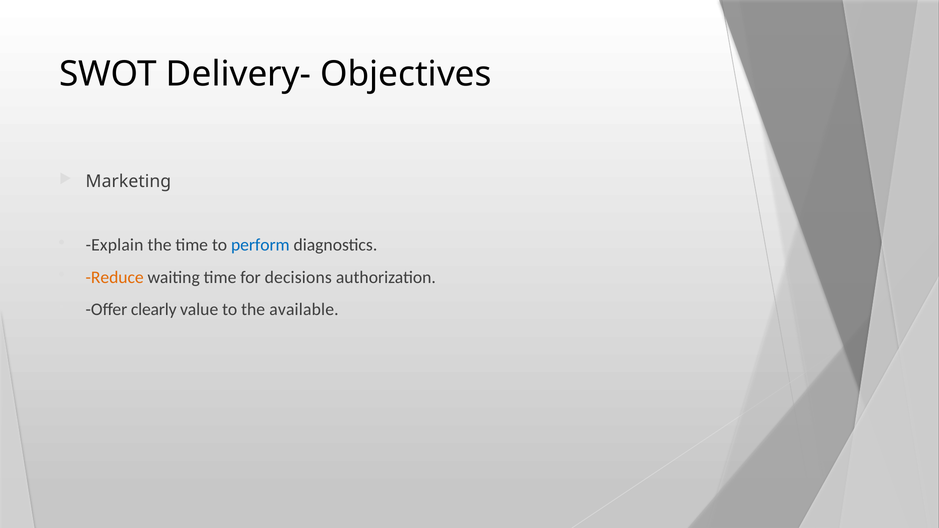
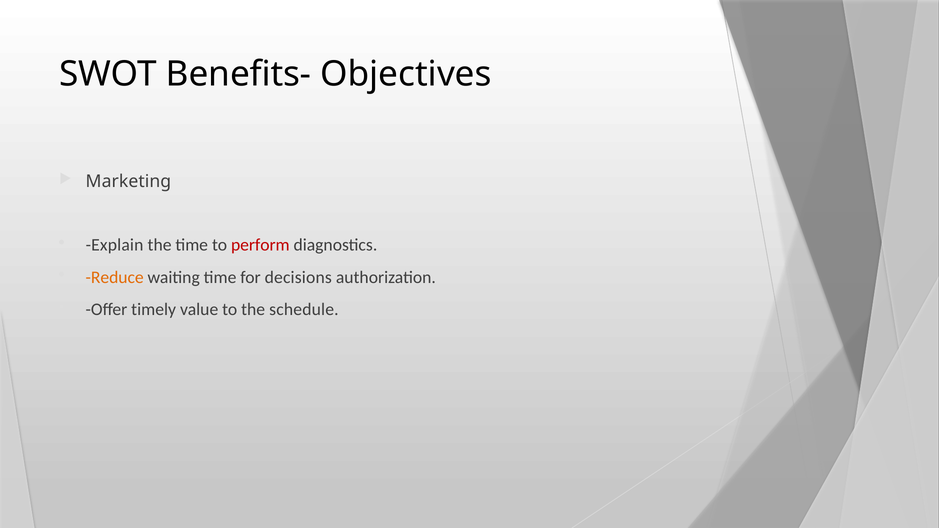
Delivery-: Delivery- -> Benefits-
perform colour: blue -> red
clearly: clearly -> timely
available: available -> schedule
